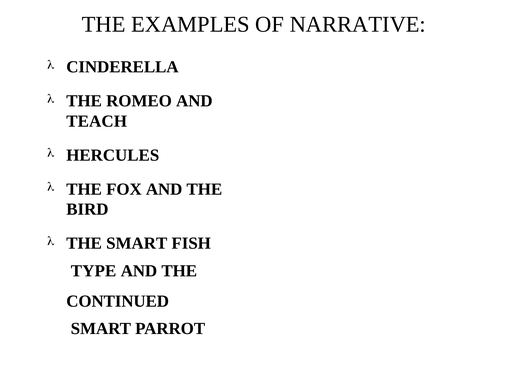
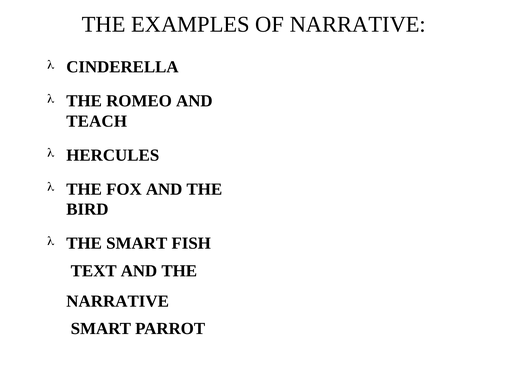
TYPE: TYPE -> TEXT
CONTINUED at (118, 301): CONTINUED -> NARRATIVE
